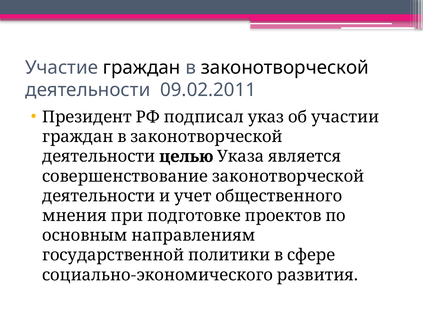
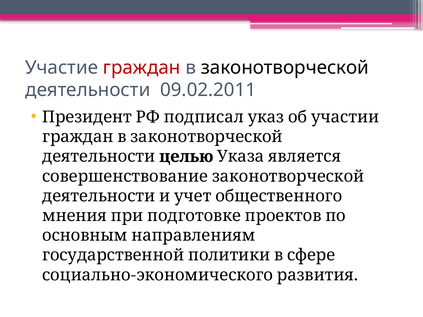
граждан colour: black -> red
